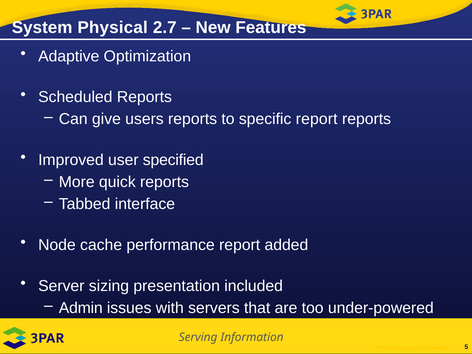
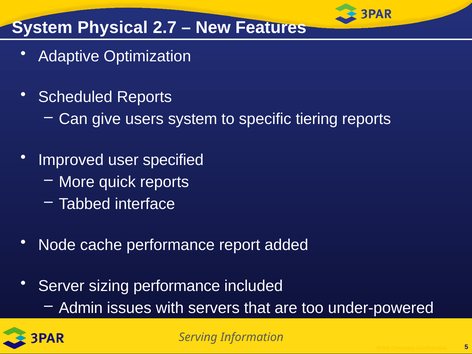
users reports: reports -> system
specific report: report -> tiering
sizing presentation: presentation -> performance
